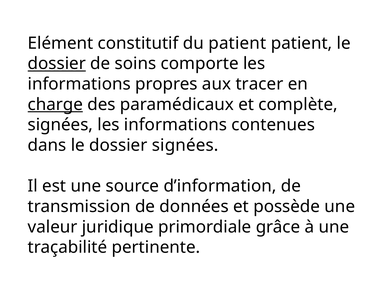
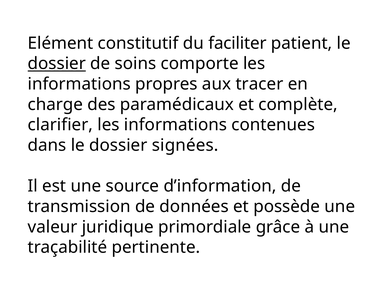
du patient: patient -> faciliter
charge underline: present -> none
signées at (60, 125): signées -> clarifier
